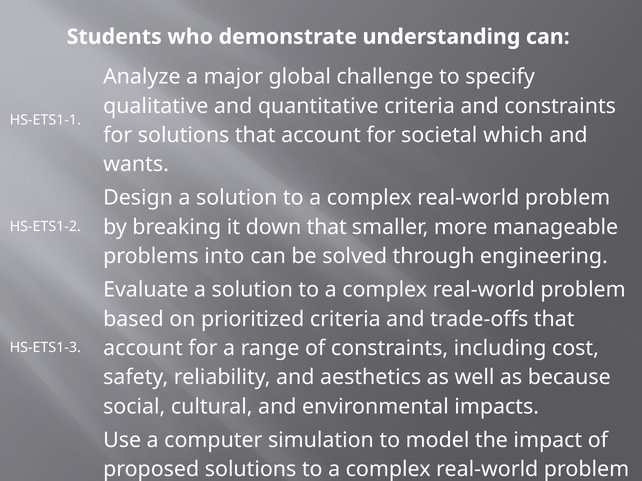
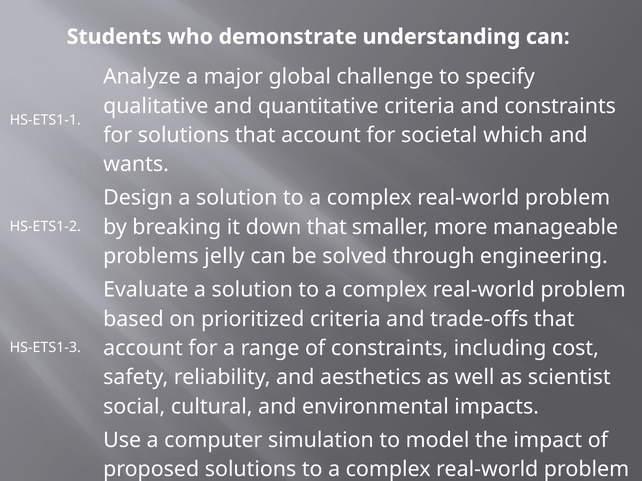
into: into -> jelly
because: because -> scientist
